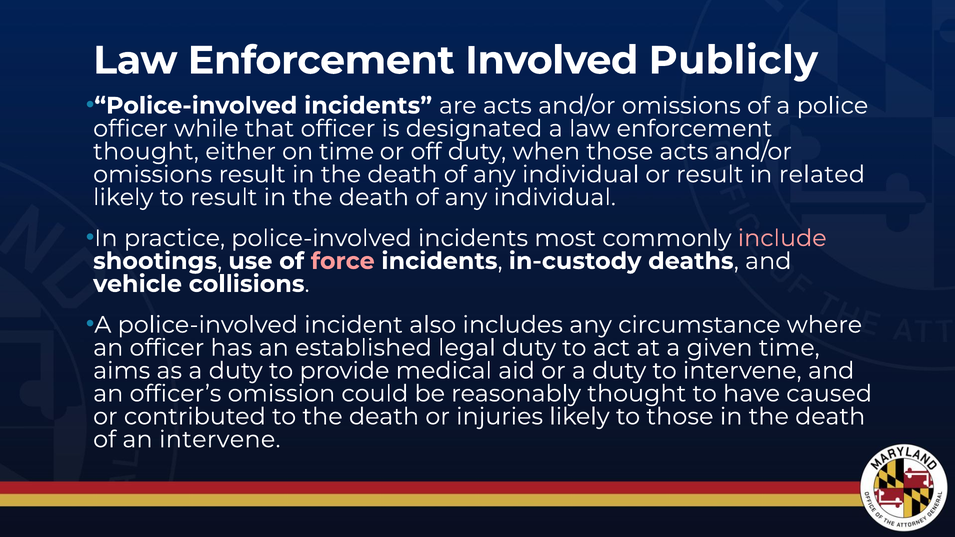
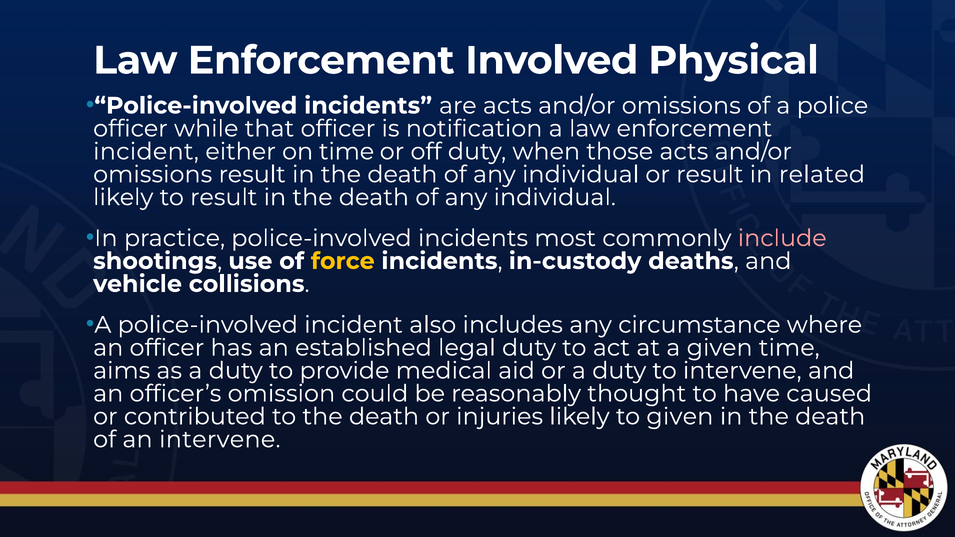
Publicly: Publicly -> Physical
designated: designated -> notification
thought at (146, 152): thought -> incident
force colour: pink -> yellow
to those: those -> given
